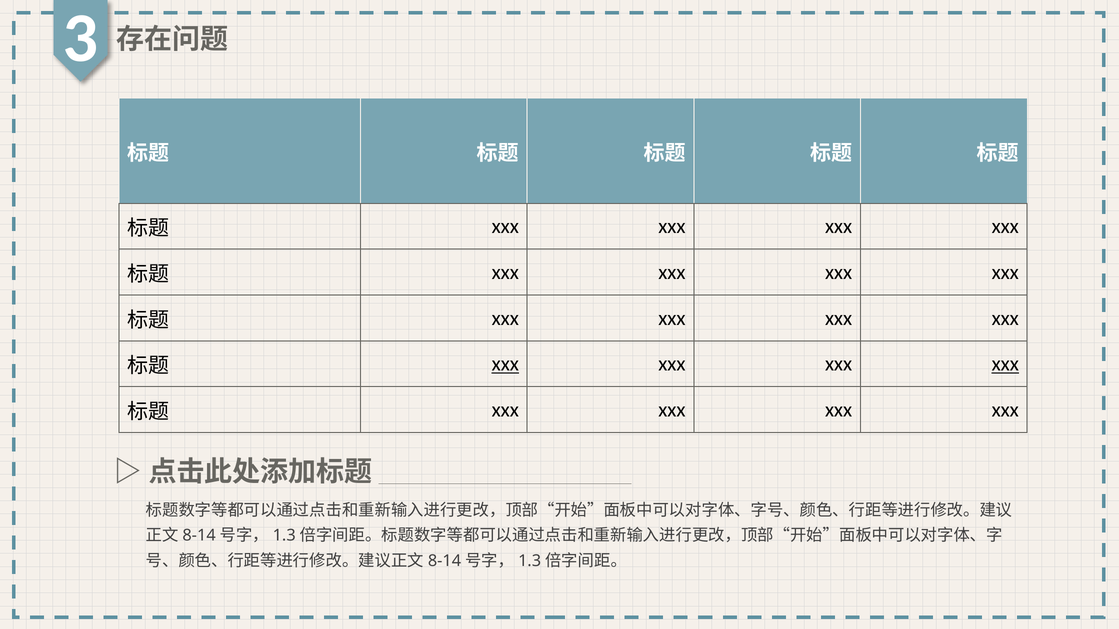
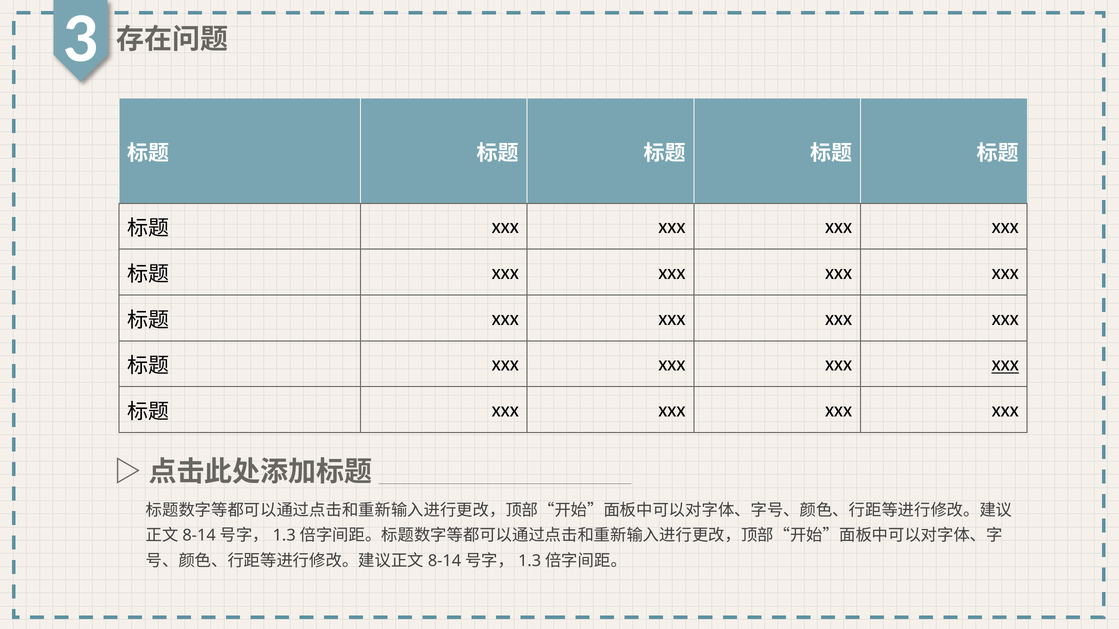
xxx at (505, 364) underline: present -> none
